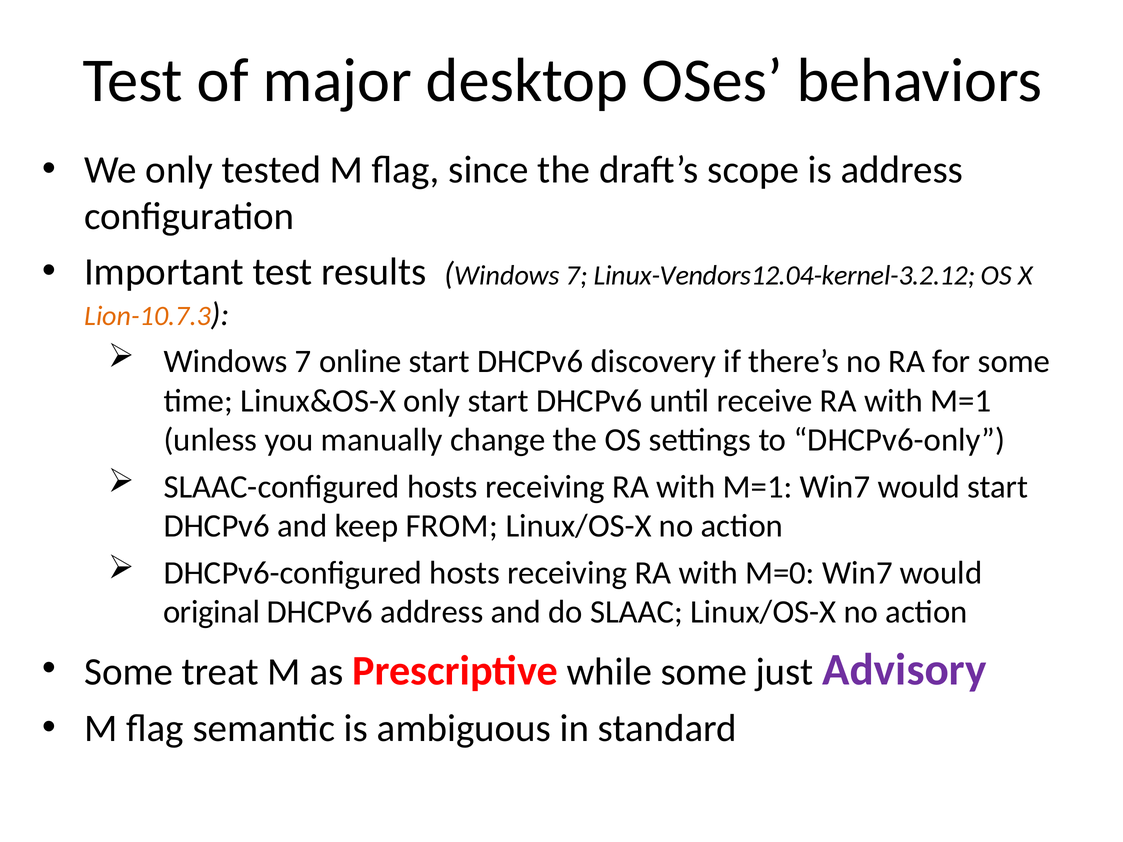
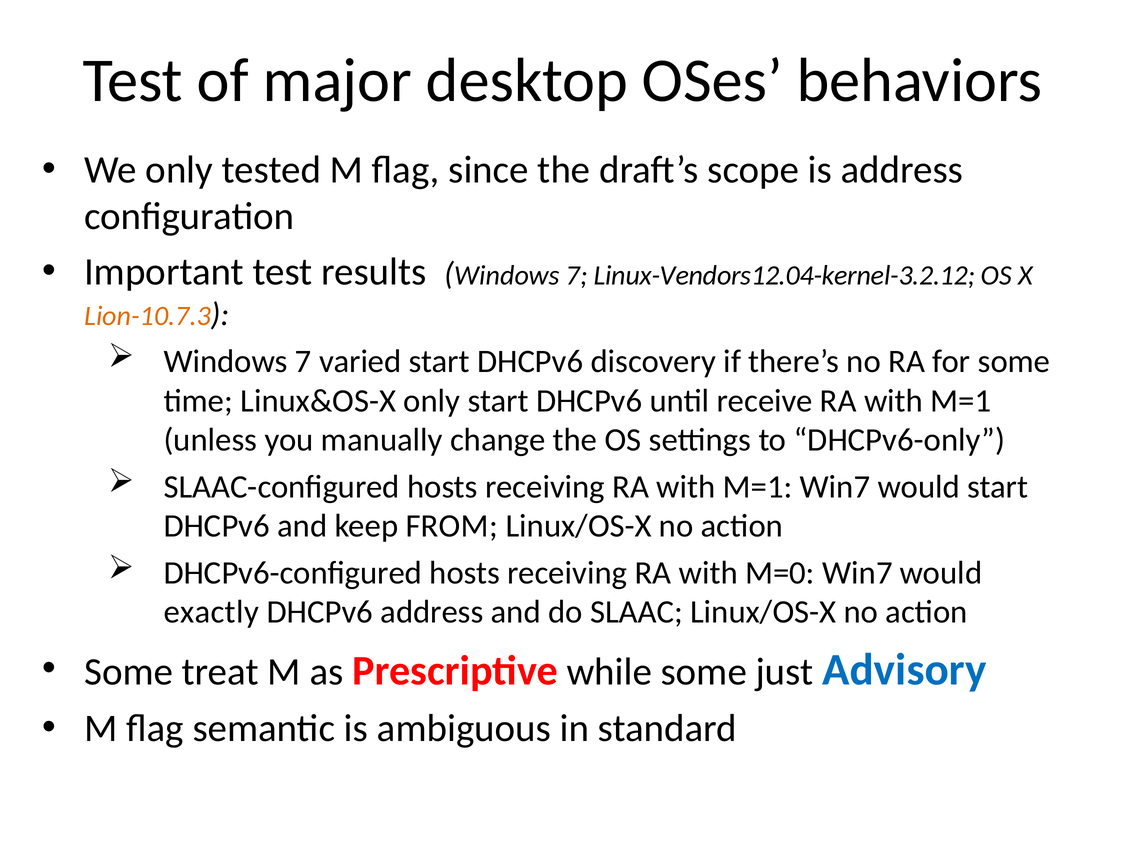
online: online -> varied
original: original -> exactly
Advisory colour: purple -> blue
